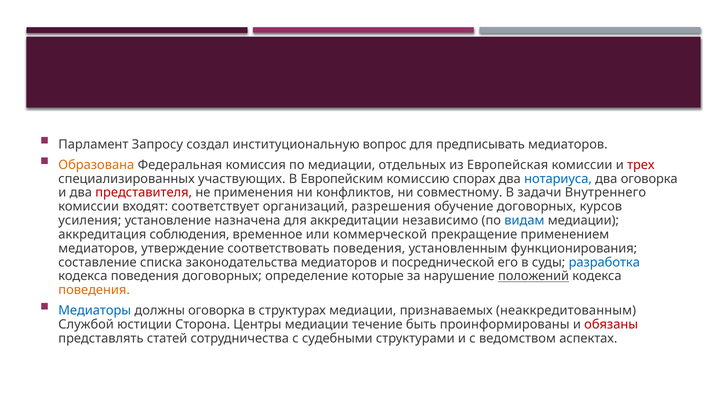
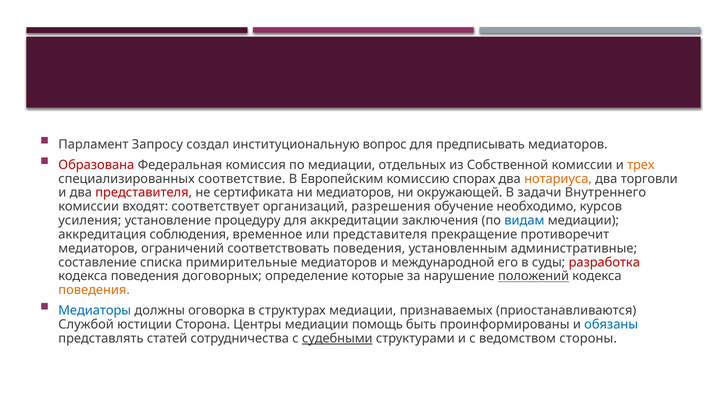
Образована colour: orange -> red
Европейская: Европейская -> Собственной
трех colour: red -> orange
участвующих: участвующих -> соответствие
нотариуса colour: blue -> orange
два оговорка: оговорка -> торговли
применения: применения -> сертификата
ни конфликтов: конфликтов -> медиаторов
совместному: совместному -> окружающей
обучение договорных: договорных -> необходимо
назначена: назначена -> процедуру
независимо: независимо -> заключения
или коммерческой: коммерческой -> представителя
применением: применением -> противоречит
утверждение: утверждение -> ограничений
функционирования: функционирования -> административные
законодательства: законодательства -> примирительные
посреднической: посреднической -> международной
разработка colour: blue -> red
неаккредитованным: неаккредитованным -> приостанавливаются
течение: течение -> помощь
обязаны colour: red -> blue
судебными underline: none -> present
аспектах: аспектах -> стороны
